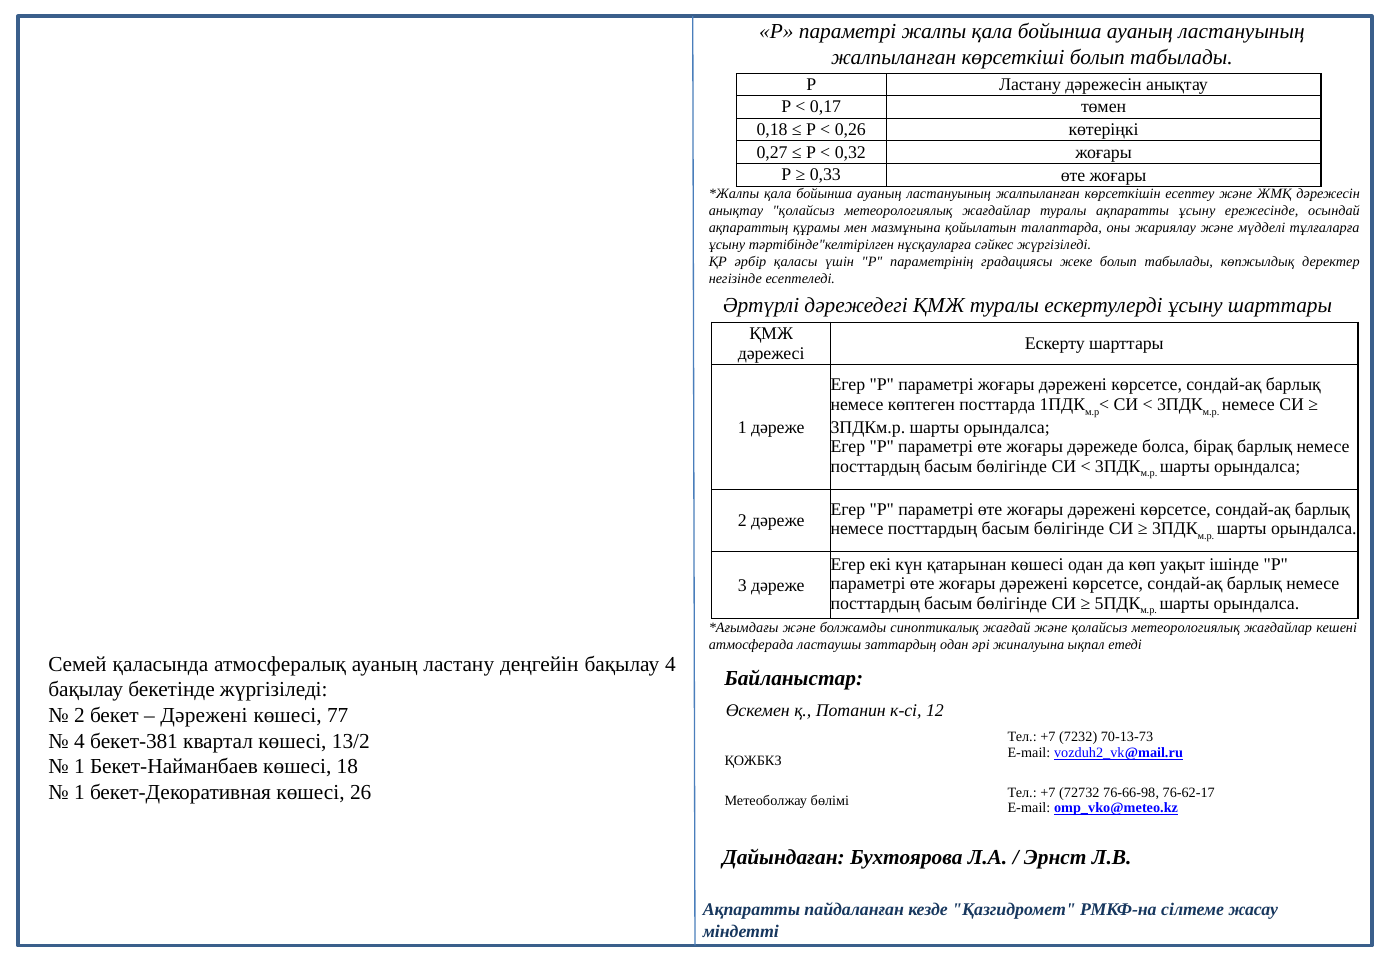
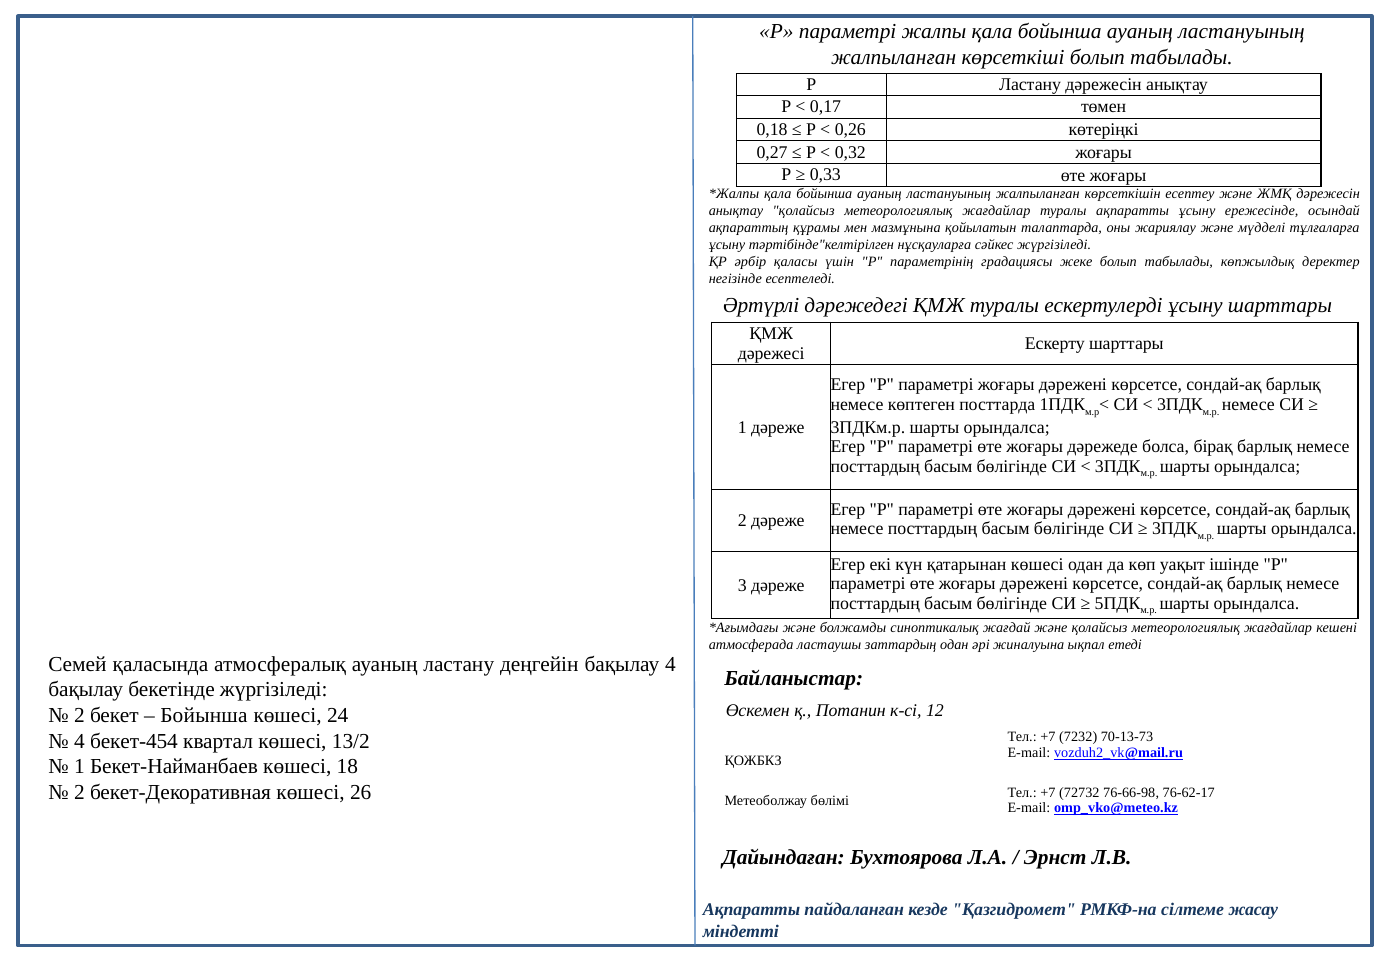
Дәрежені at (204, 716): Дәрежені -> Бойынша
77: 77 -> 24
бекет-381: бекет-381 -> бекет-454
1 at (79, 793): 1 -> 2
